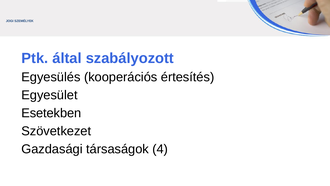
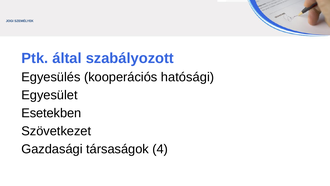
értesítés: értesítés -> hatósági
